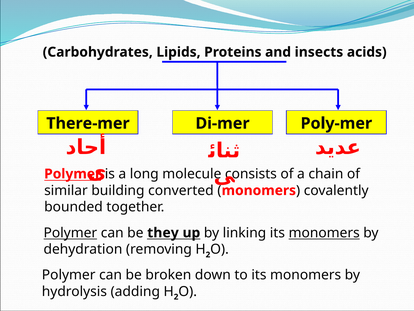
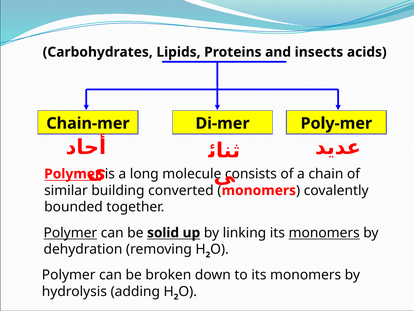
There-mer: There-mer -> Chain-mer
they: they -> solid
